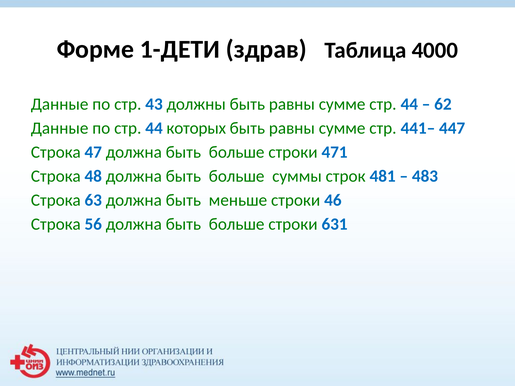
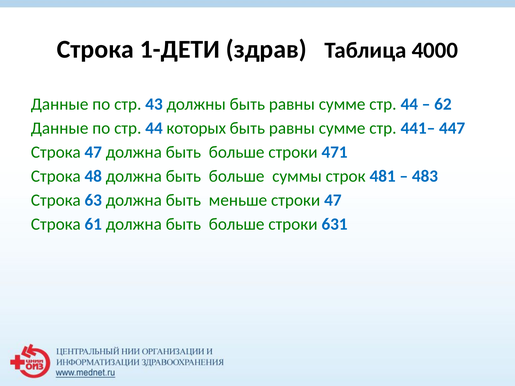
Форме at (95, 49): Форме -> Строка
строки 46: 46 -> 47
56: 56 -> 61
